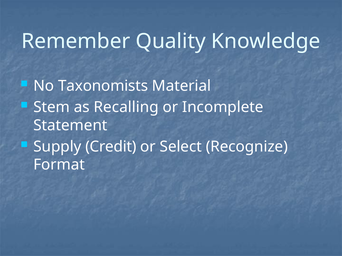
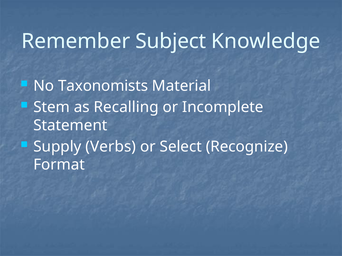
Quality: Quality -> Subject
Credit: Credit -> Verbs
